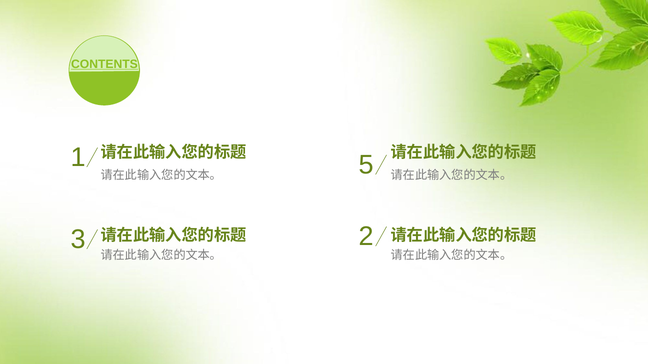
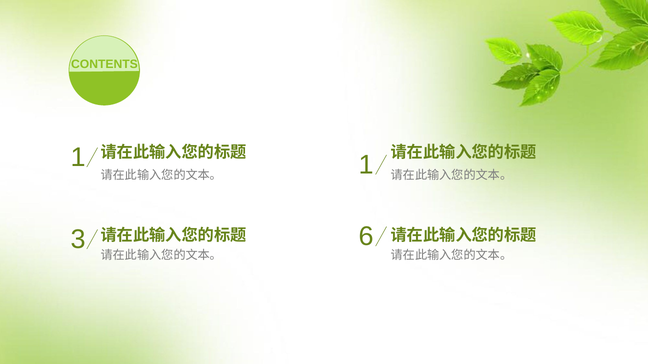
CONTENTS underline: present -> none
1 5: 5 -> 1
2: 2 -> 6
